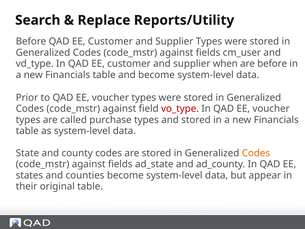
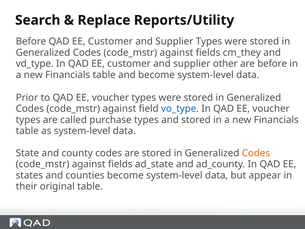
cm_user: cm_user -> cm_they
when: when -> other
vo_type colour: red -> blue
